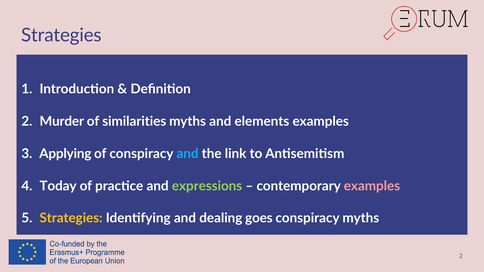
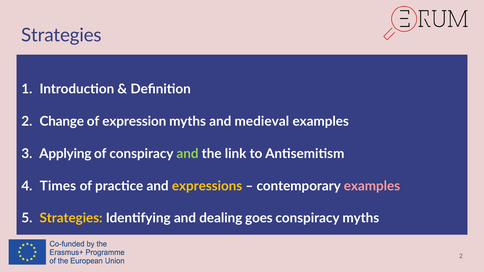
Murder: Murder -> Change
similarities: similarities -> expression
elements: elements -> medieval
and at (187, 154) colour: light blue -> light green
Today: Today -> Times
expressions colour: light green -> yellow
